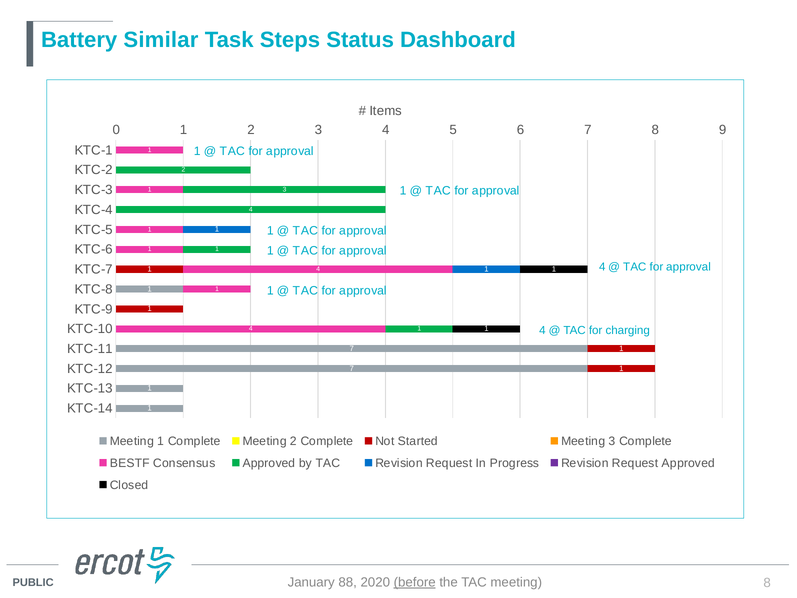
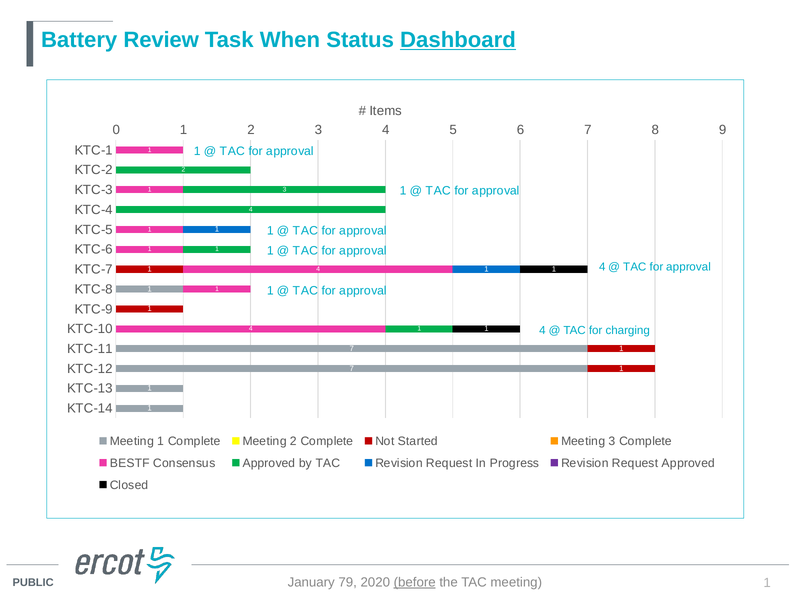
Similar: Similar -> Review
Steps: Steps -> When
Dashboard underline: none -> present
88: 88 -> 79
TAC meeting 8: 8 -> 1
